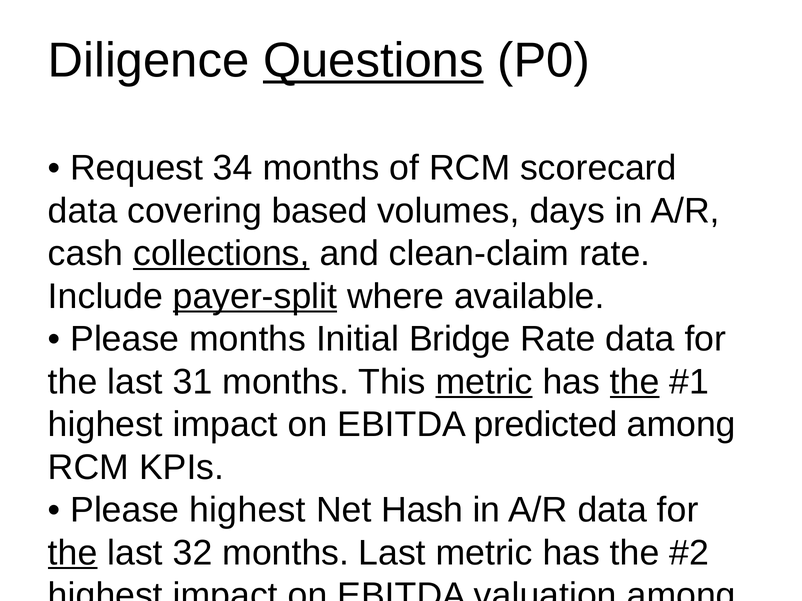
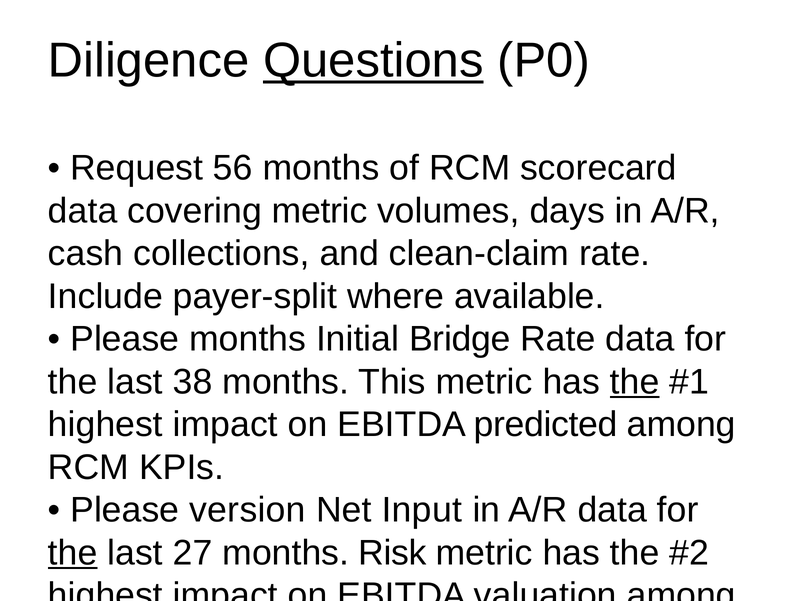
34: 34 -> 56
covering based: based -> metric
collections underline: present -> none
payer-split underline: present -> none
31: 31 -> 38
metric at (484, 382) underline: present -> none
Please highest: highest -> version
Hash: Hash -> Input
32: 32 -> 27
months Last: Last -> Risk
